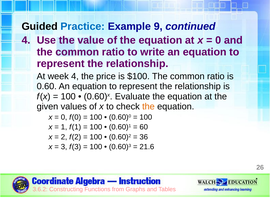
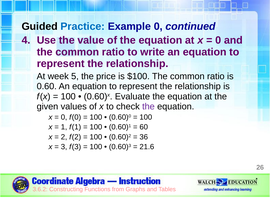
Example 9: 9 -> 0
week 4: 4 -> 5
the at (148, 106) colour: orange -> purple
